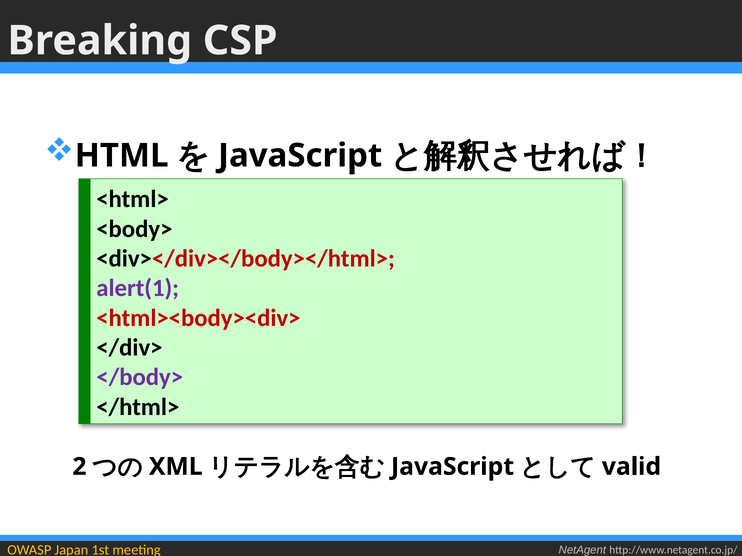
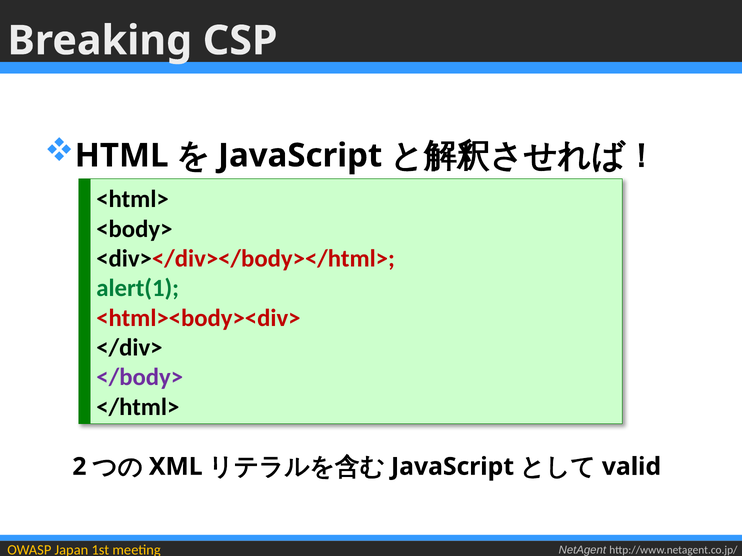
alert(1 colour: purple -> green
